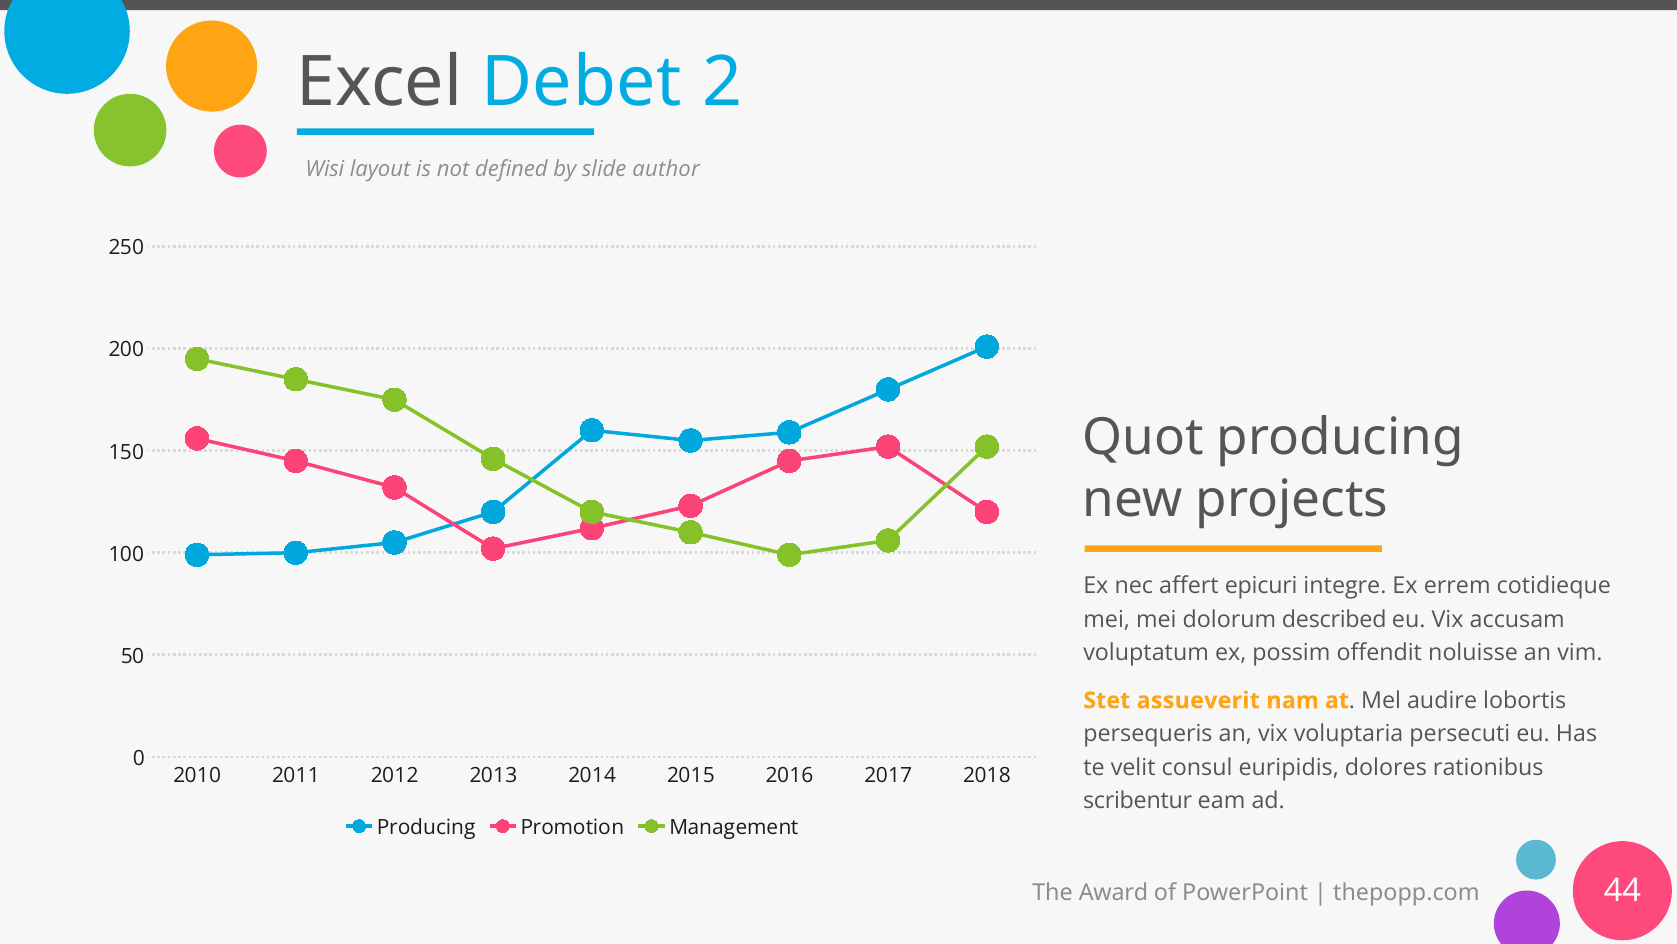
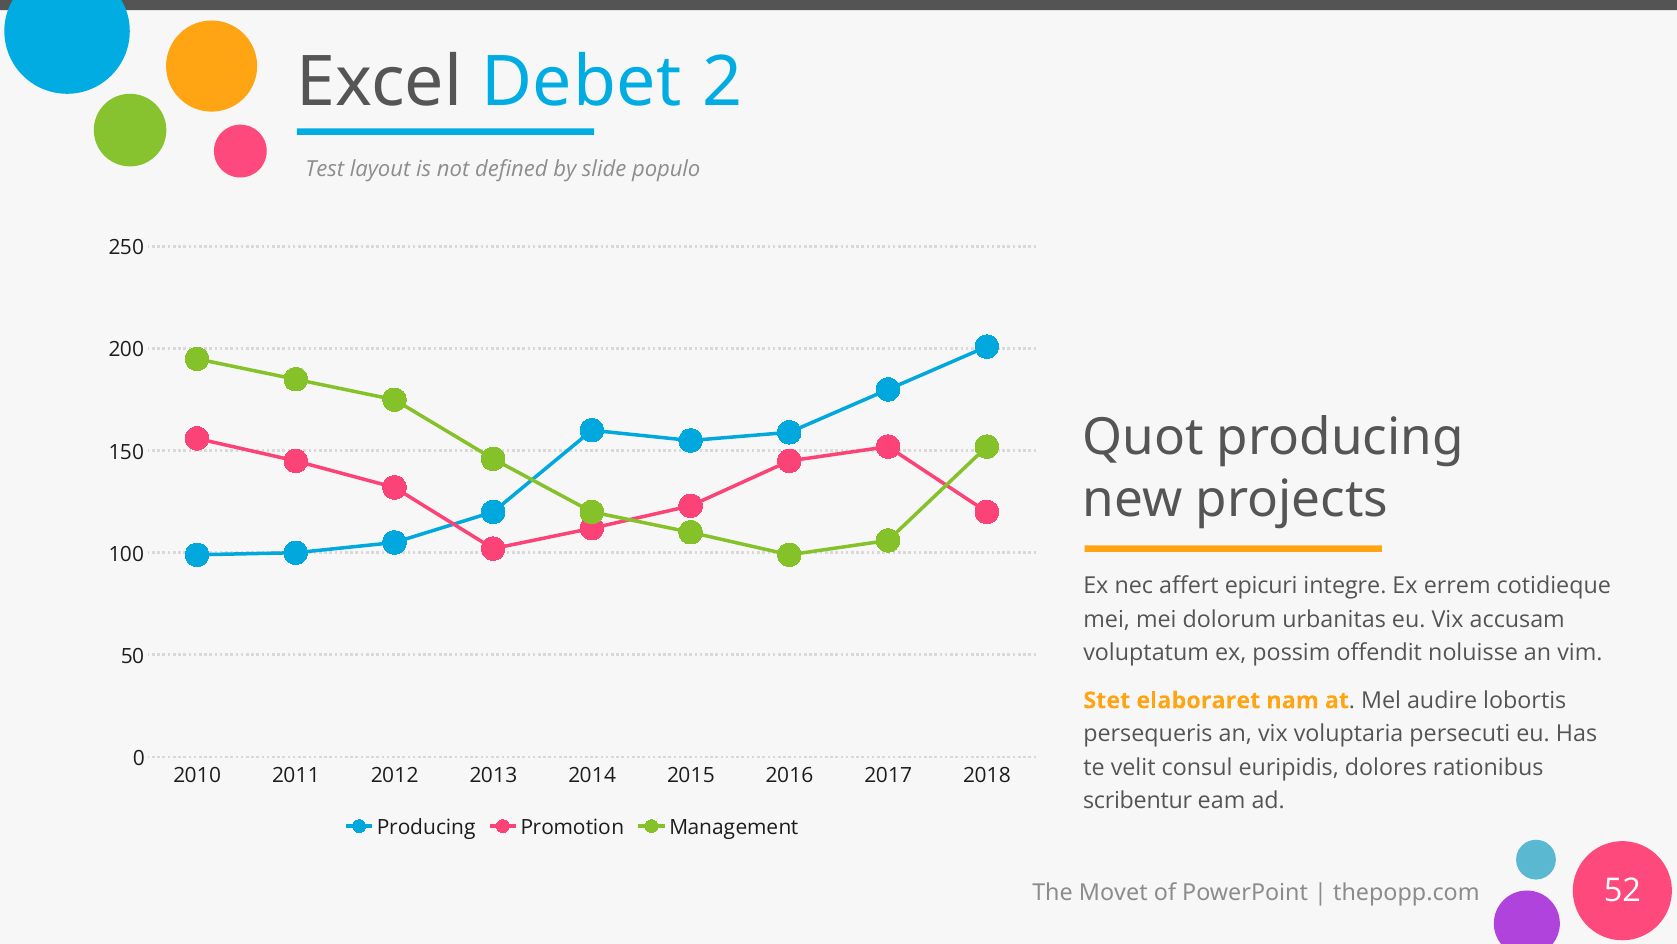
Wisi: Wisi -> Test
author: author -> populo
described: described -> urbanitas
assueverit: assueverit -> elaboraret
Award: Award -> Movet
44: 44 -> 52
